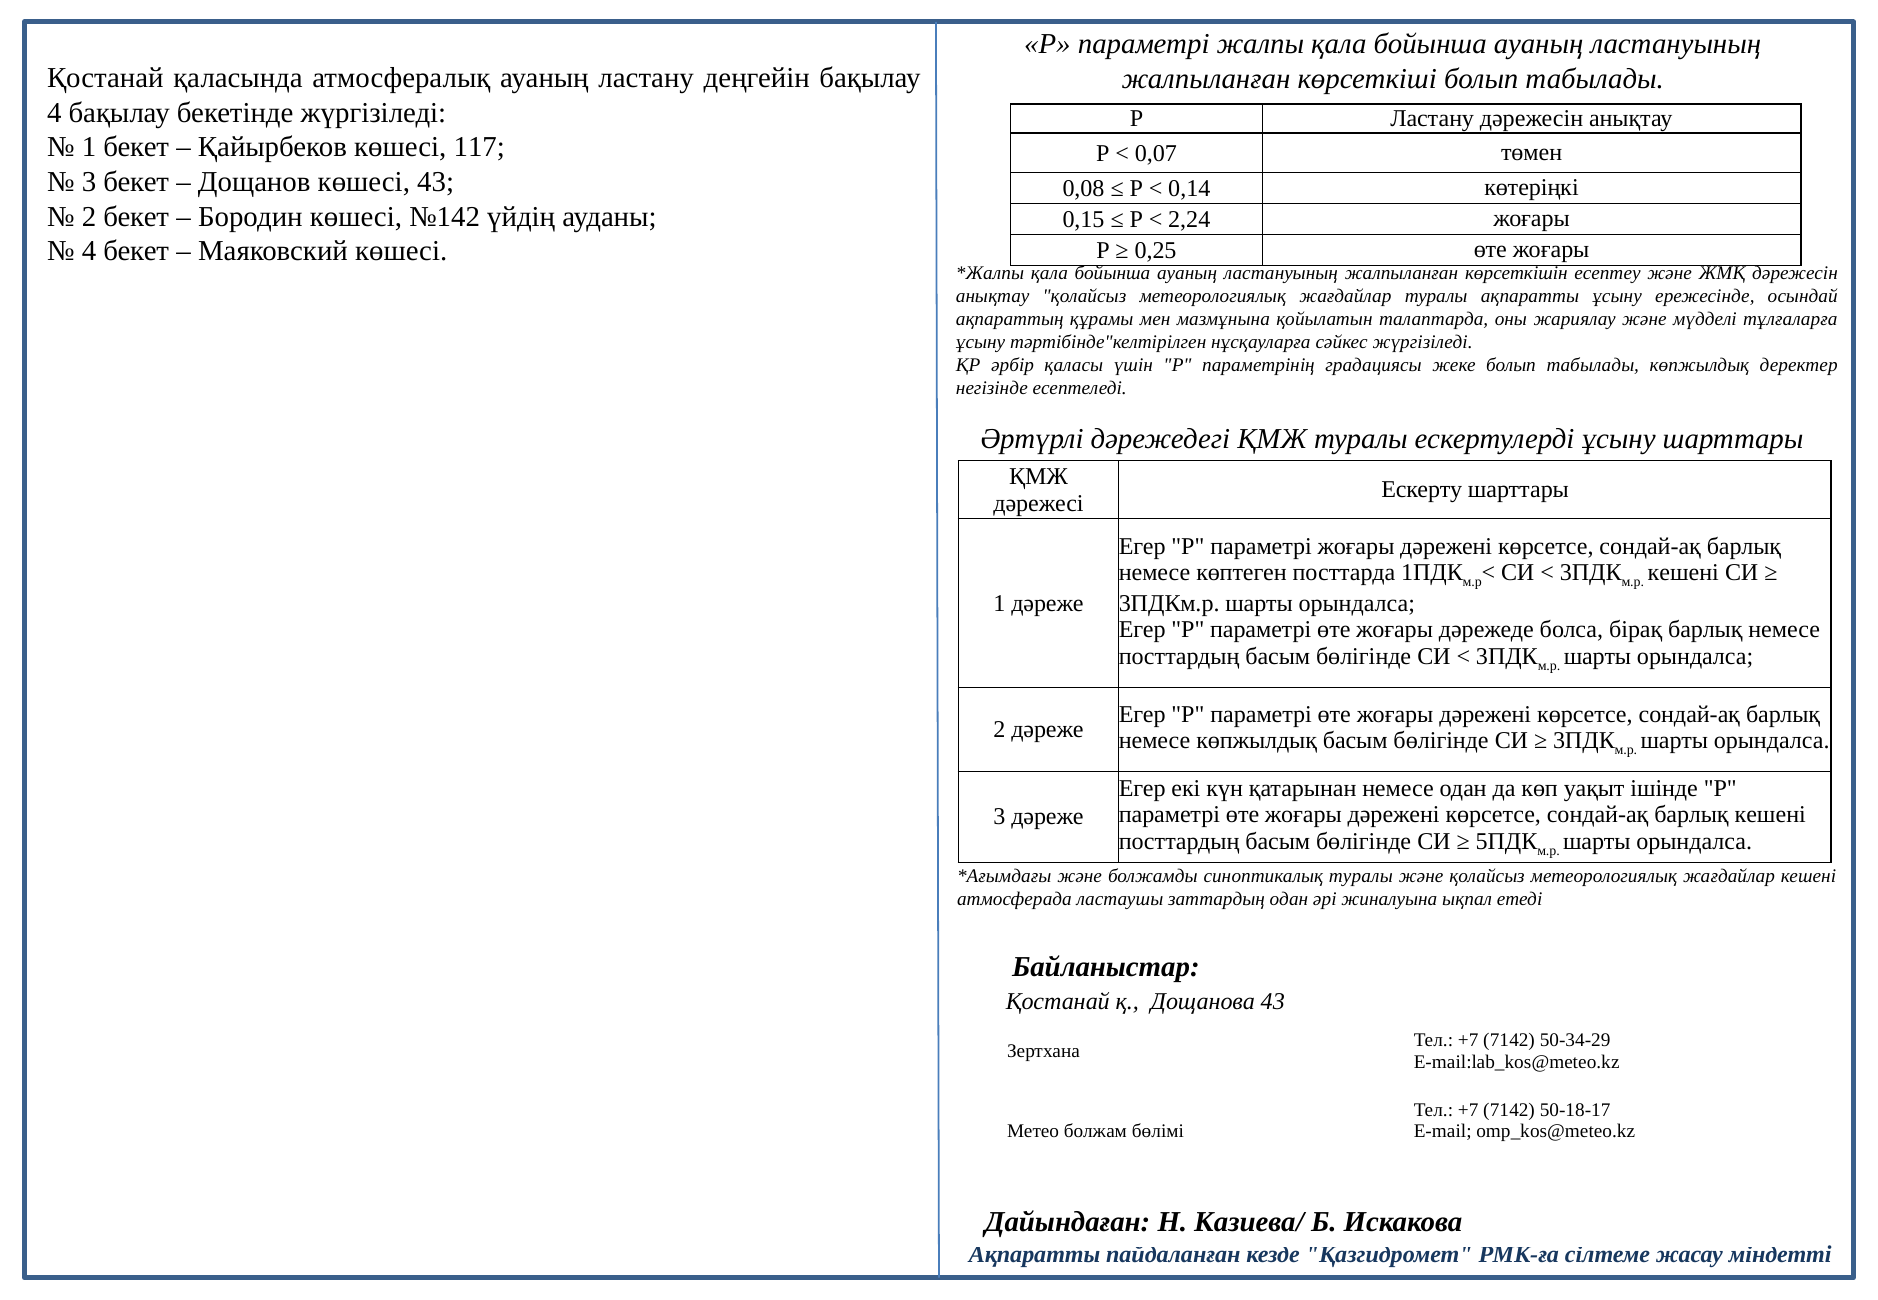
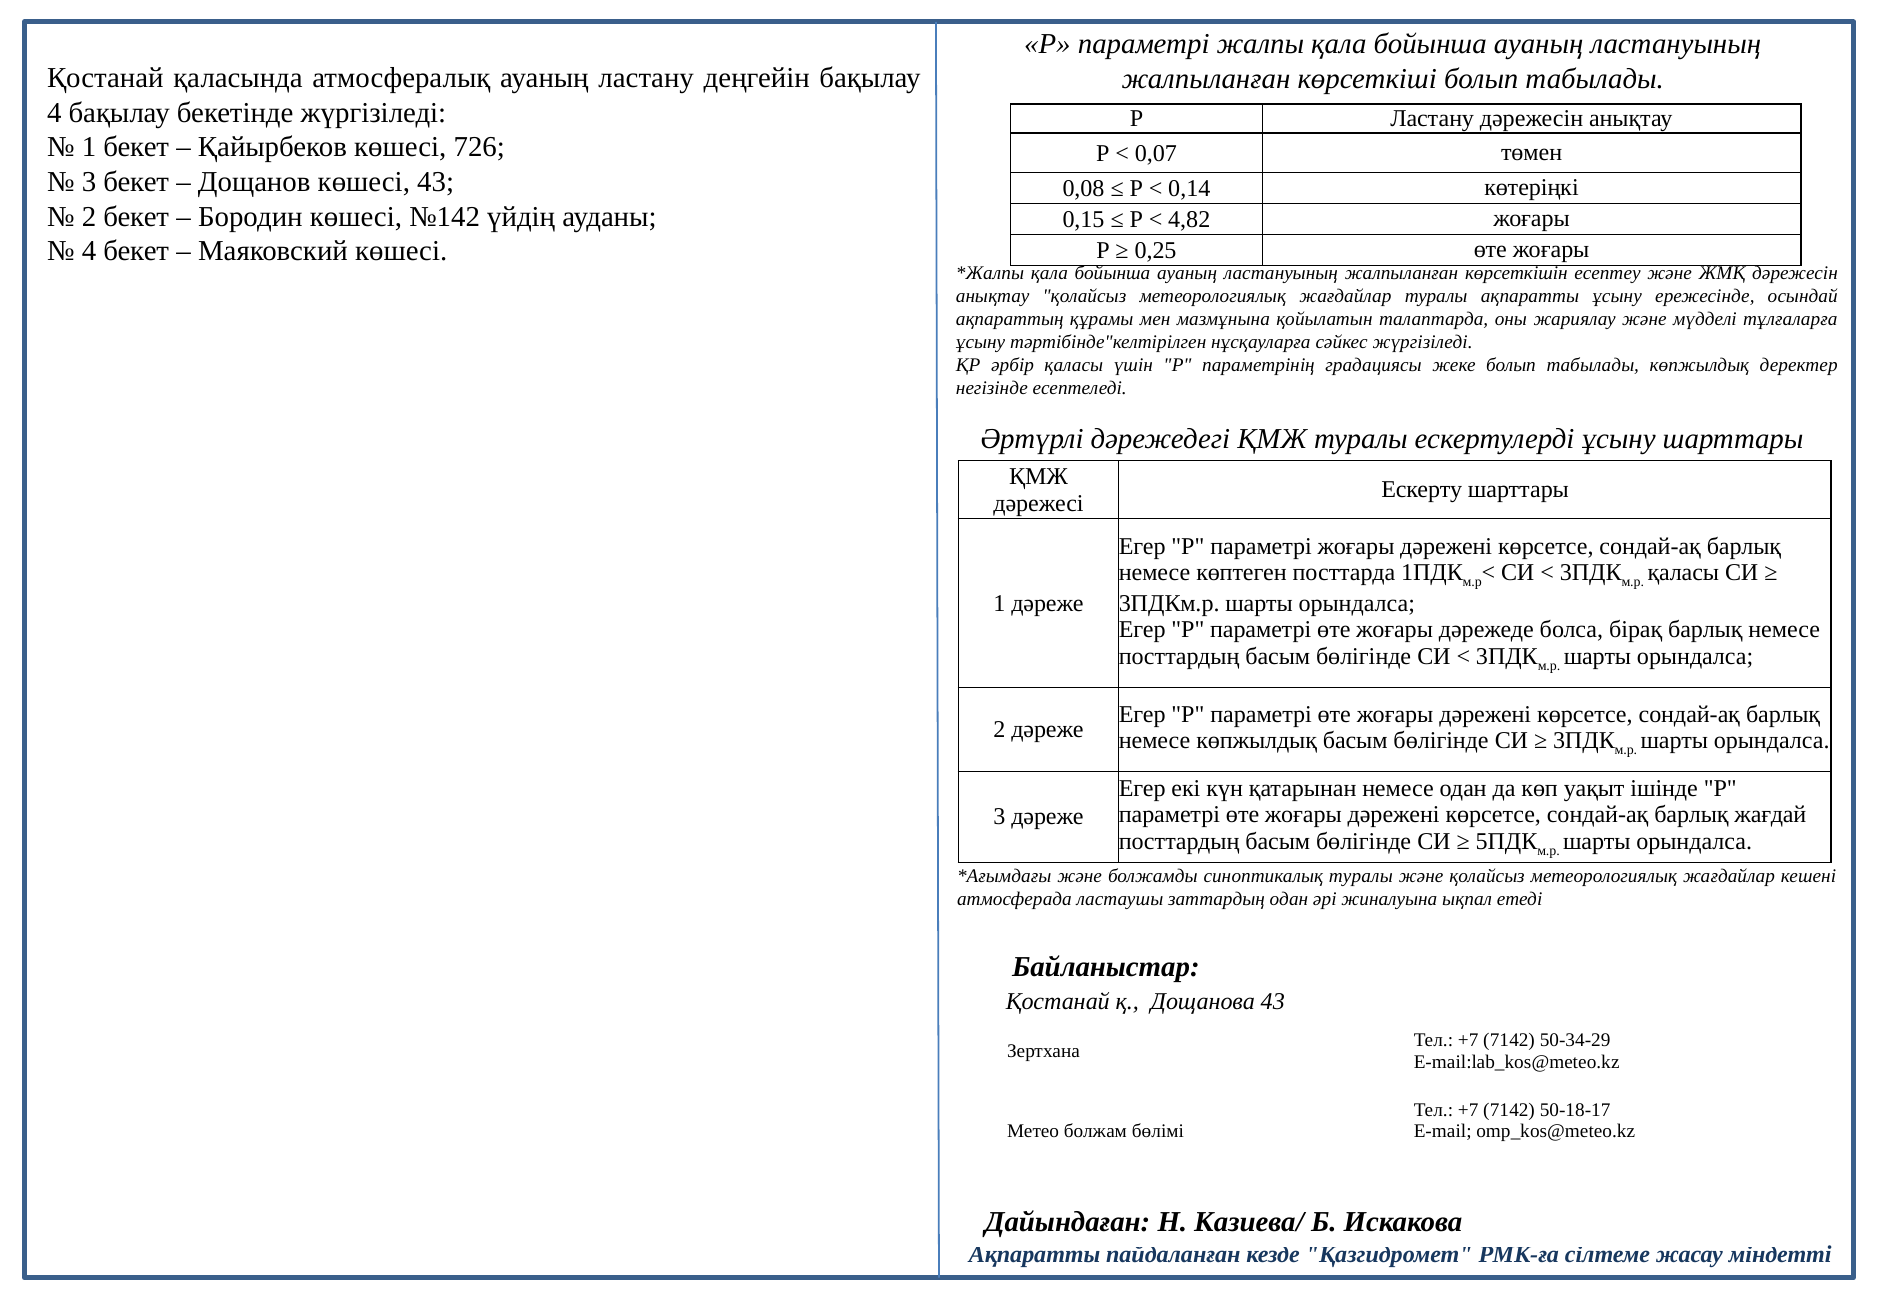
117: 117 -> 726
2,24: 2,24 -> 4,82
кешені at (1683, 573): кешені -> қаласы
барлық кешені: кешені -> жағдай
